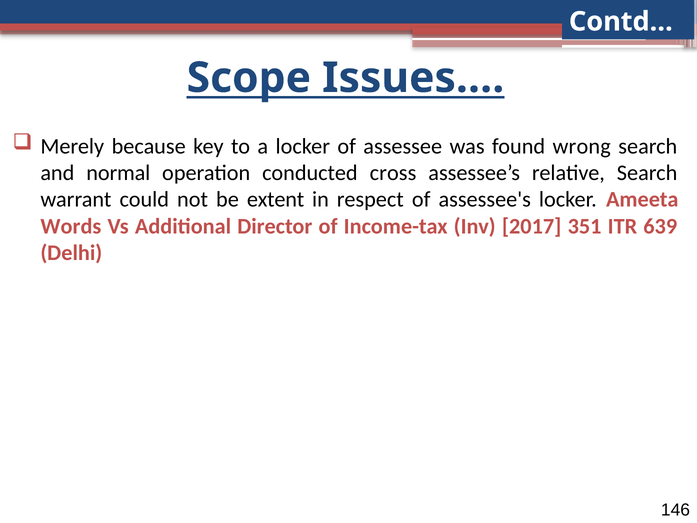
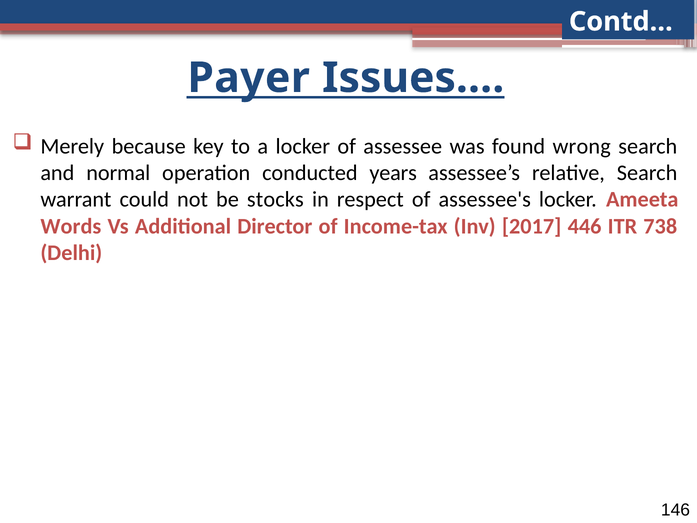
Scope: Scope -> Payer
cross: cross -> years
extent: extent -> stocks
351: 351 -> 446
639: 639 -> 738
